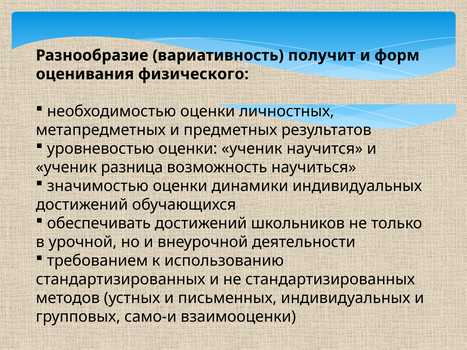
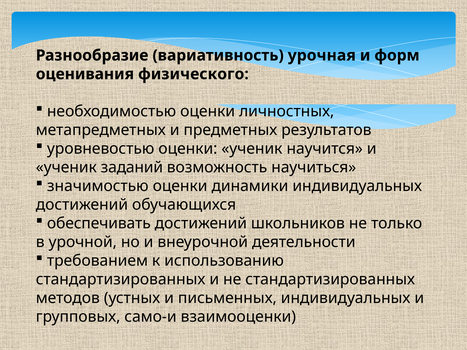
получит: получит -> урочная
разница: разница -> заданий
